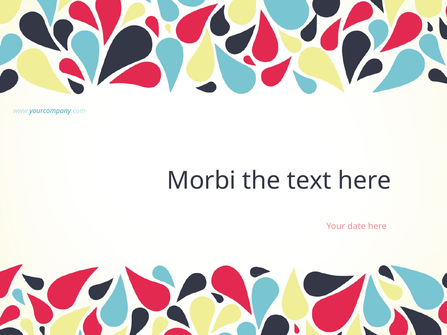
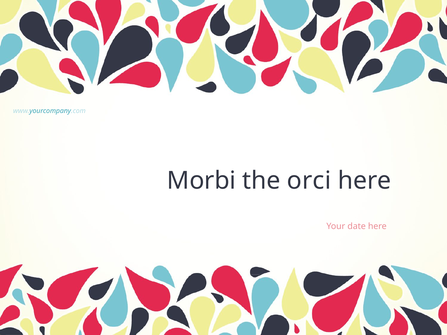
text: text -> orci
